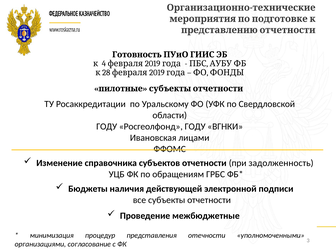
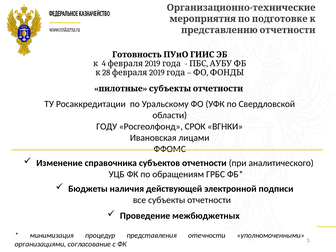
Росгеолфонд ГОДУ: ГОДУ -> СРОК
задолженность: задолженность -> аналитического
межбюджетные: межбюджетные -> межбюджетных
